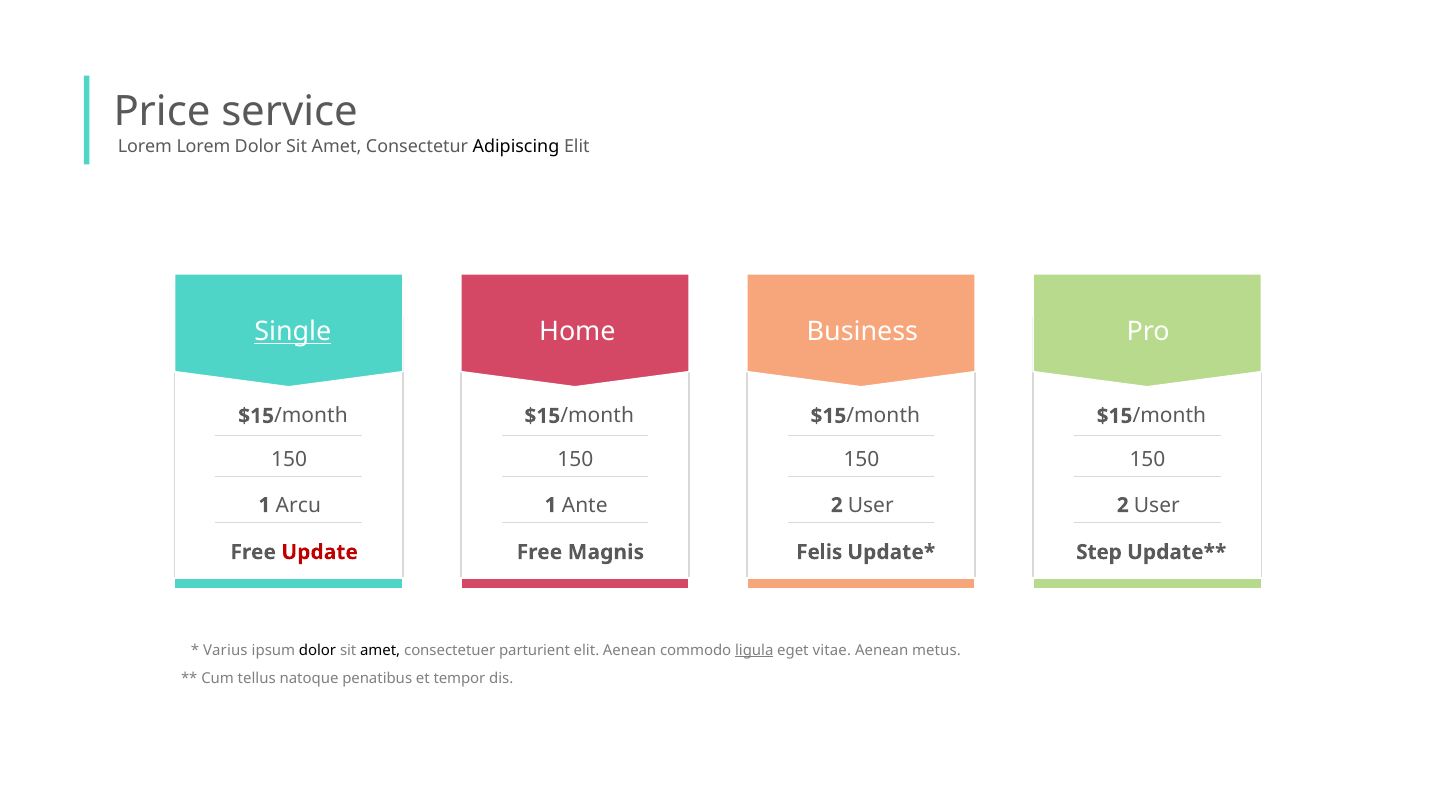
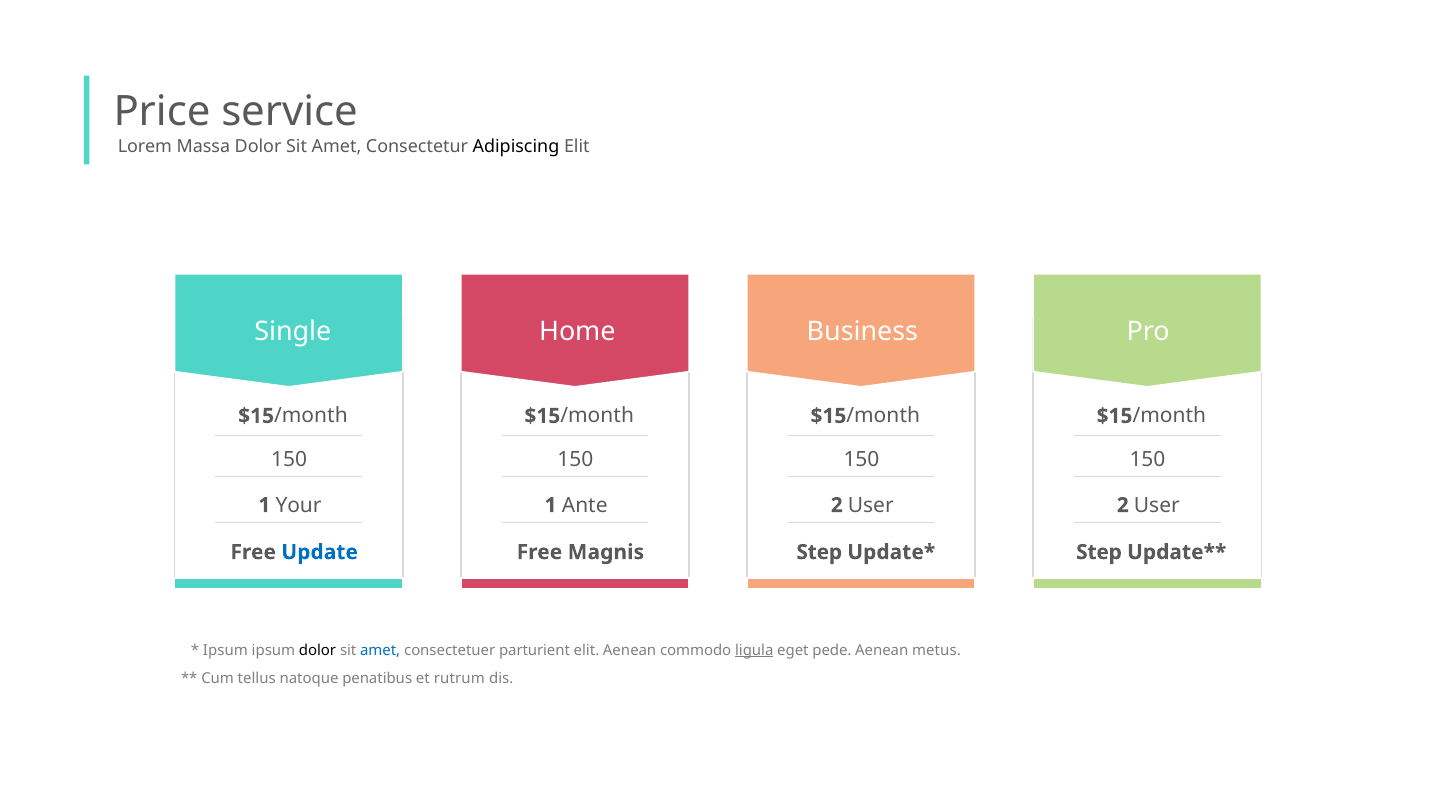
Lorem Lorem: Lorem -> Massa
Single underline: present -> none
Arcu: Arcu -> Your
Update colour: red -> blue
Felis at (819, 552): Felis -> Step
Varius at (225, 650): Varius -> Ipsum
amet at (380, 650) colour: black -> blue
vitae: vitae -> pede
tempor: tempor -> rutrum
